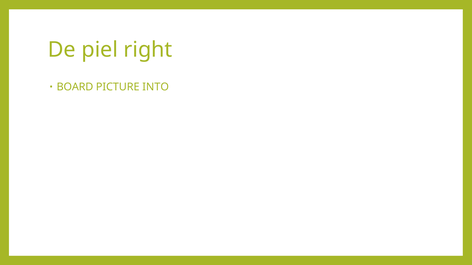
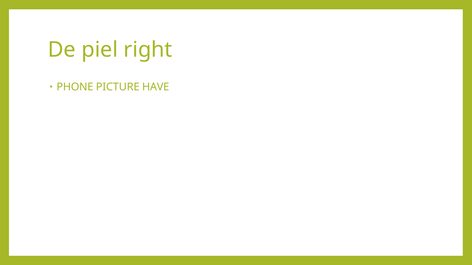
BOARD: BOARD -> PHONE
INTO: INTO -> HAVE
